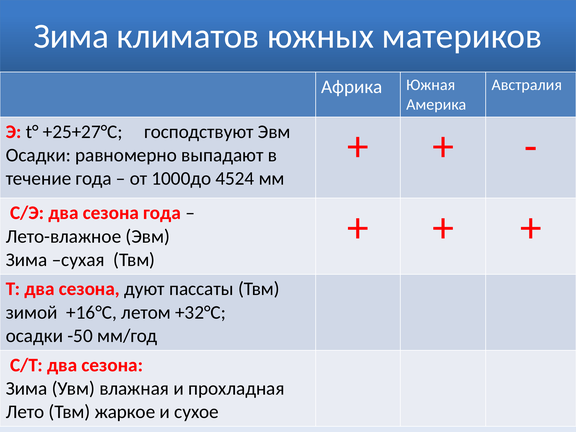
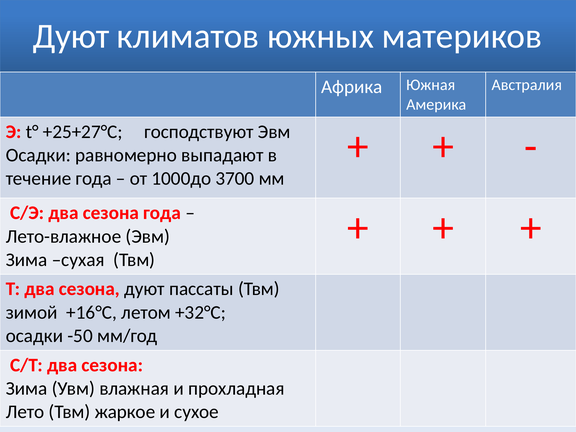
Зима at (71, 36): Зима -> Дуют
4524: 4524 -> 3700
